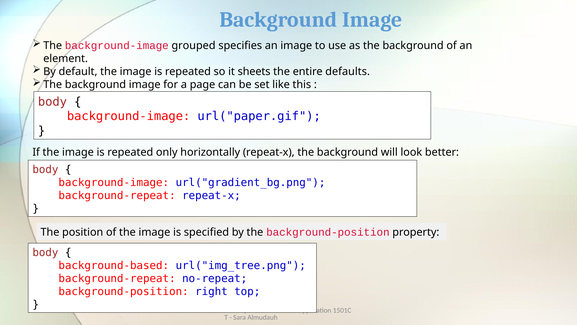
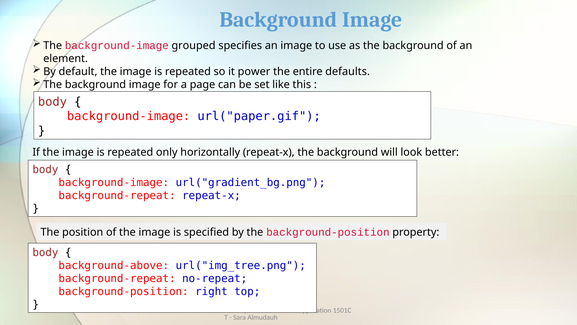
sheets: sheets -> power
background-based: background-based -> background-above
